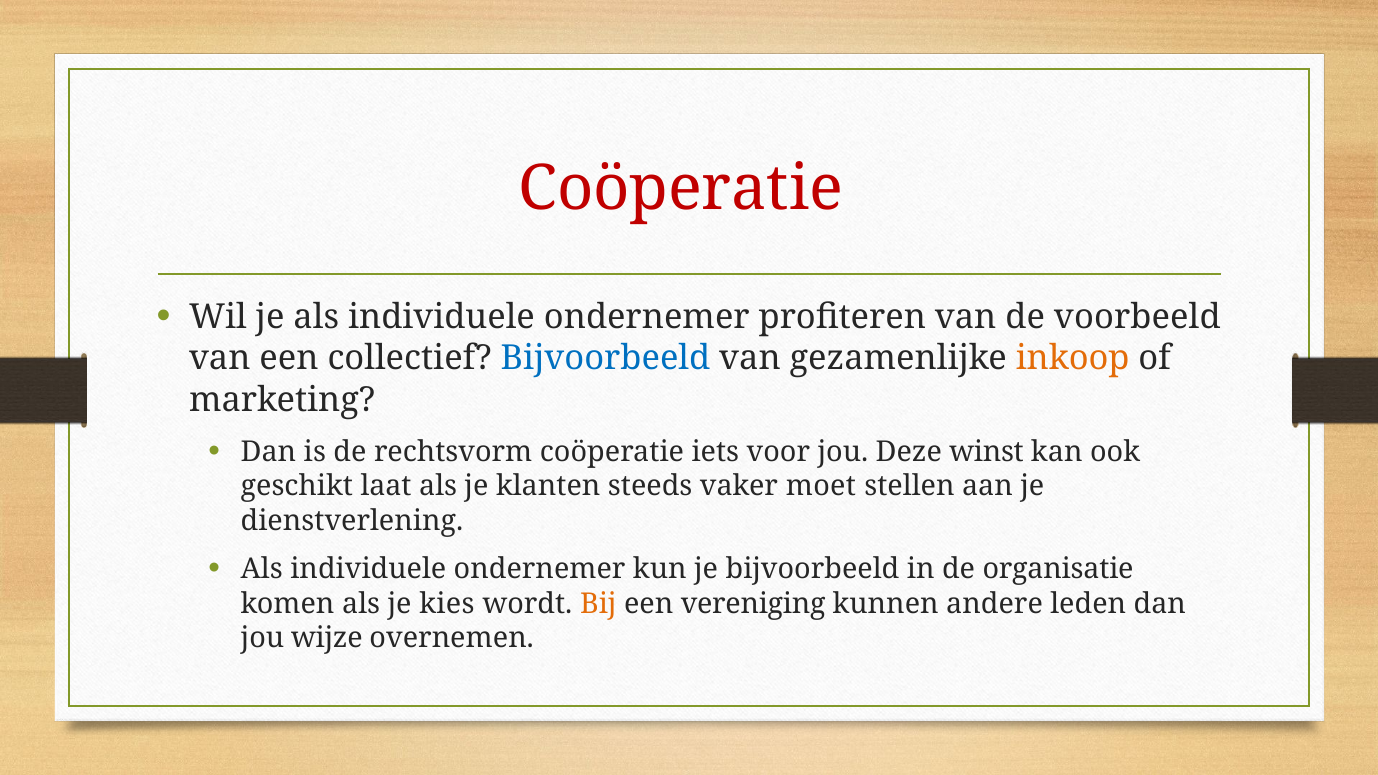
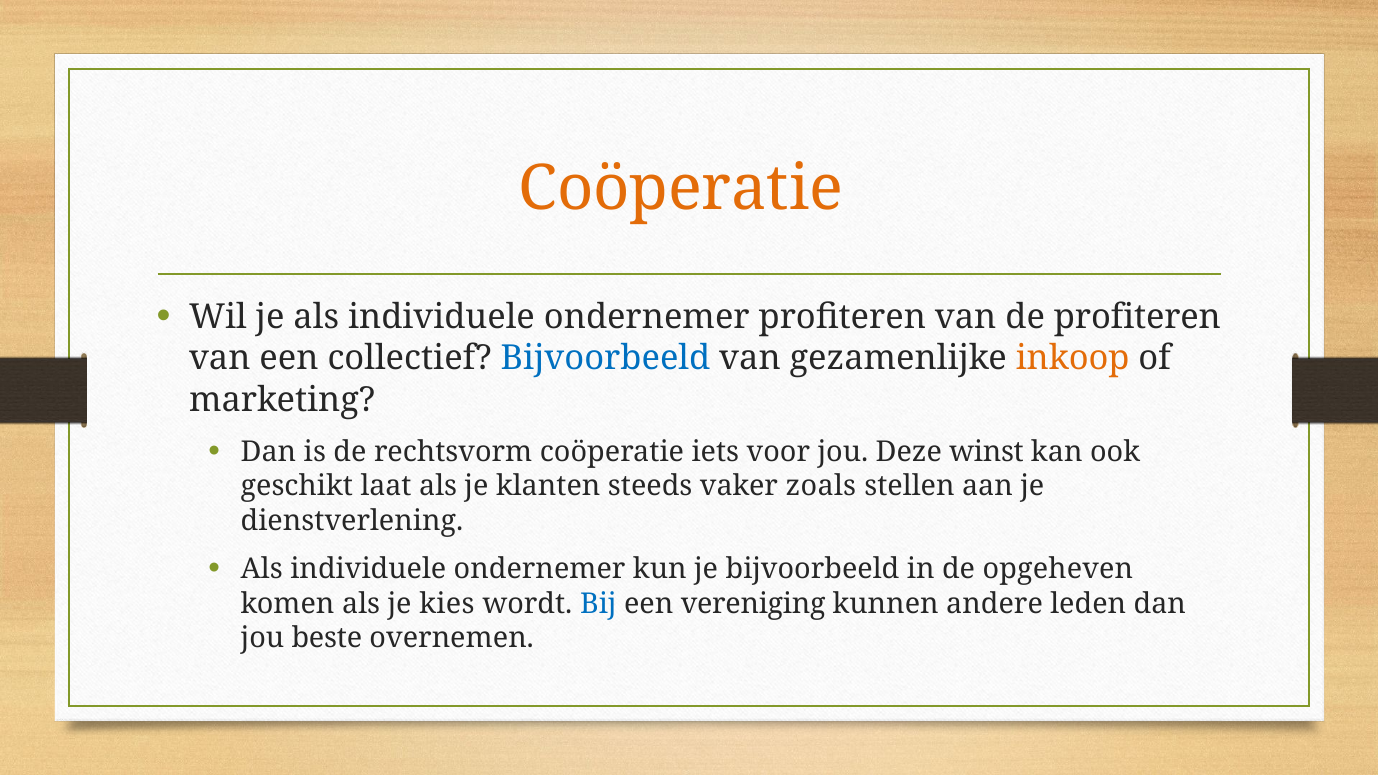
Coöperatie at (681, 189) colour: red -> orange
de voorbeeld: voorbeeld -> profiteren
moet: moet -> zoals
organisatie: organisatie -> opgeheven
Bij colour: orange -> blue
wijze: wijze -> beste
